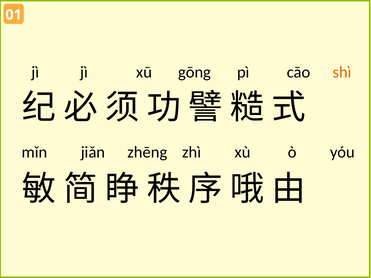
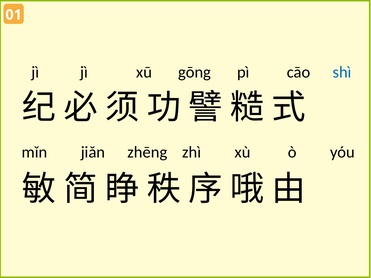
shì colour: orange -> blue
